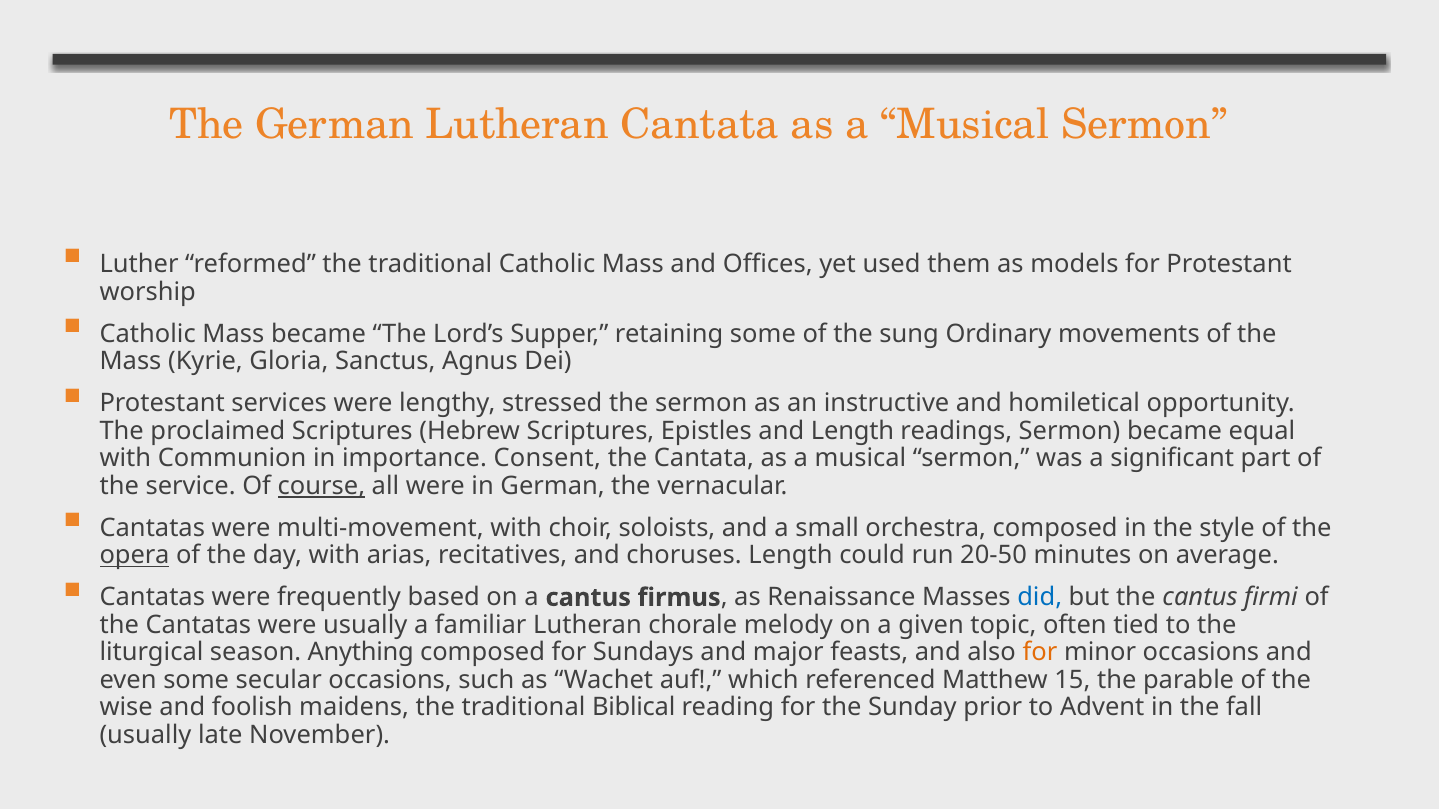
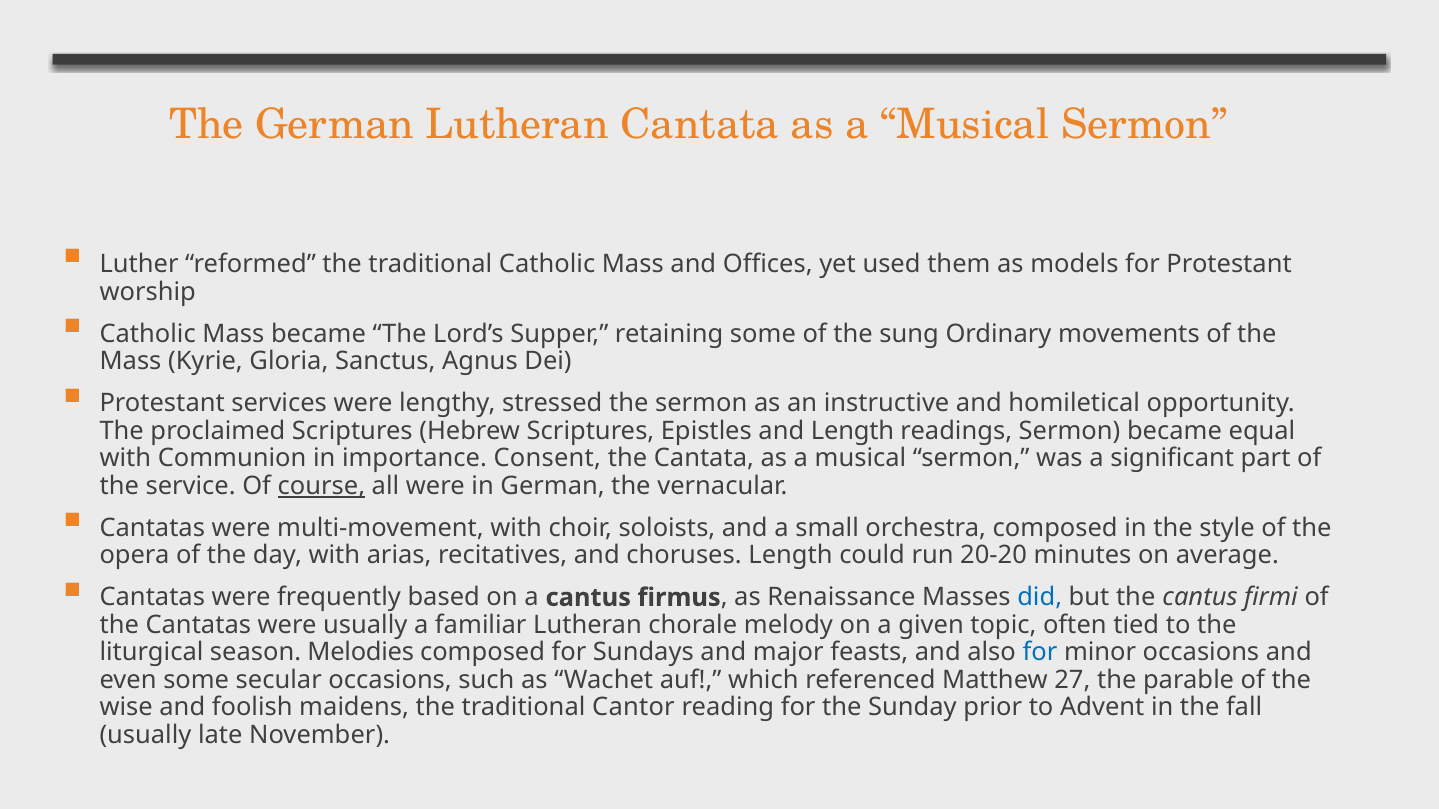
opera underline: present -> none
20-50: 20-50 -> 20-20
Anything: Anything -> Melodies
for at (1040, 653) colour: orange -> blue
15: 15 -> 27
Biblical: Biblical -> Cantor
